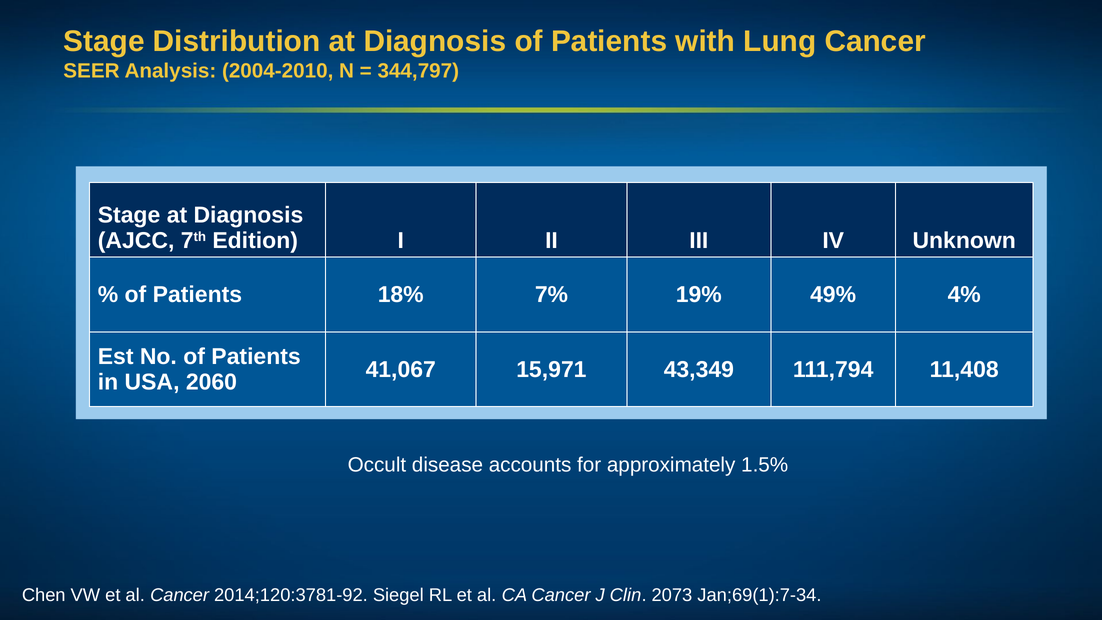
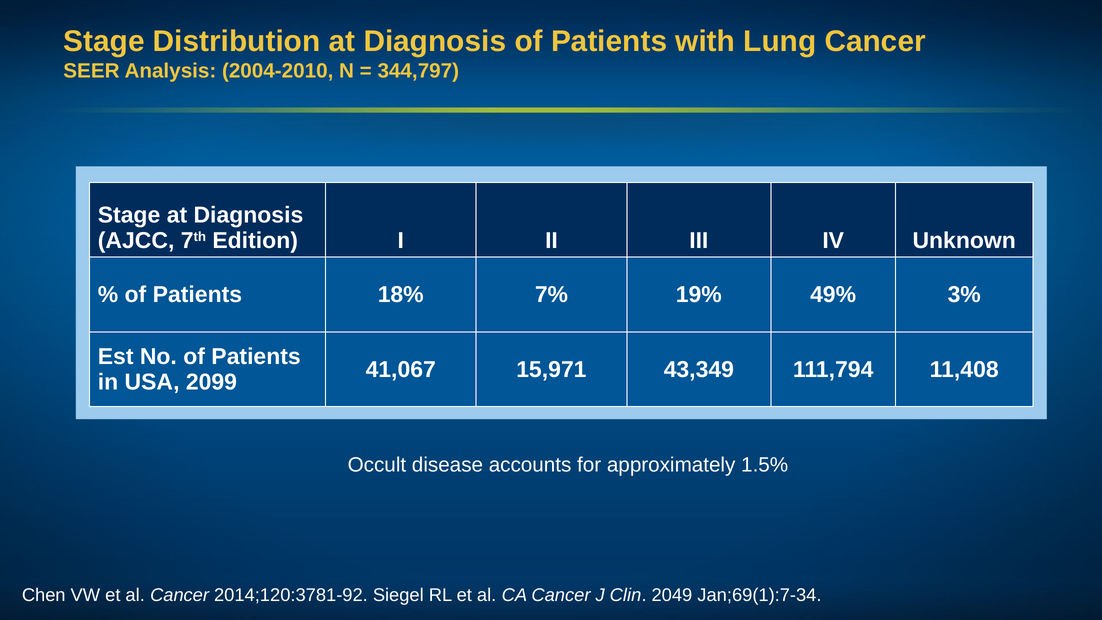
4%: 4% -> 3%
2060: 2060 -> 2099
2073: 2073 -> 2049
